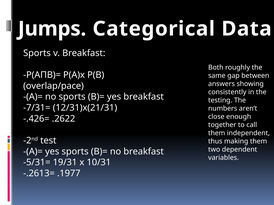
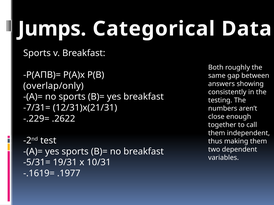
overlap/pace: overlap/pace -> overlap/only
-.426=: -.426= -> -.229=
-.2613=: -.2613= -> -.1619=
